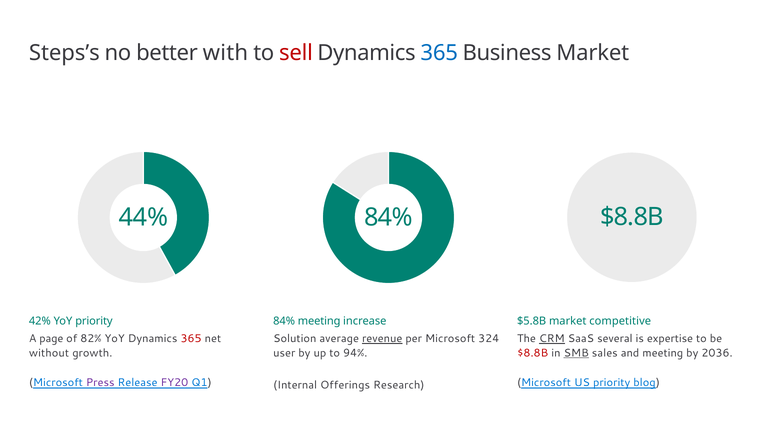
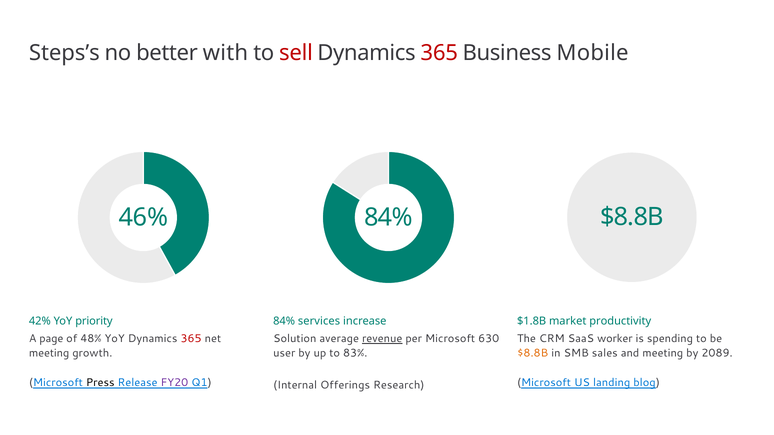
365 at (439, 53) colour: blue -> red
Business Market: Market -> Mobile
44%: 44% -> 46%
84% meeting: meeting -> services
$5.8B: $5.8B -> $1.8B
competitive: competitive -> productivity
82%: 82% -> 48%
324: 324 -> 630
CRM underline: present -> none
several: several -> worker
expertise: expertise -> spending
without at (49, 353): without -> meeting
94%: 94% -> 83%
$8.8B at (533, 353) colour: red -> orange
SMB underline: present -> none
2036: 2036 -> 2089
Press colour: purple -> black
US priority: priority -> landing
